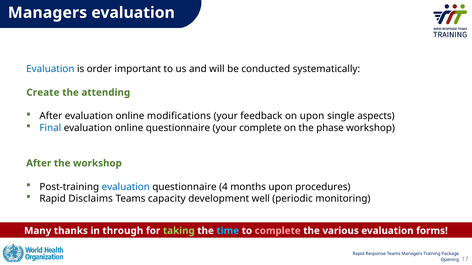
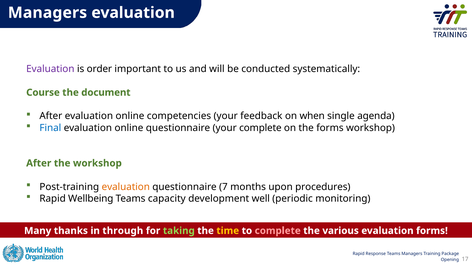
Evaluation at (50, 69) colour: blue -> purple
Create: Create -> Course
attending: attending -> document
modifications: modifications -> competencies
on upon: upon -> when
aspects: aspects -> agenda
the phase: phase -> forms
evaluation at (126, 187) colour: blue -> orange
4: 4 -> 7
Disclaims: Disclaims -> Wellbeing
time colour: light blue -> yellow
